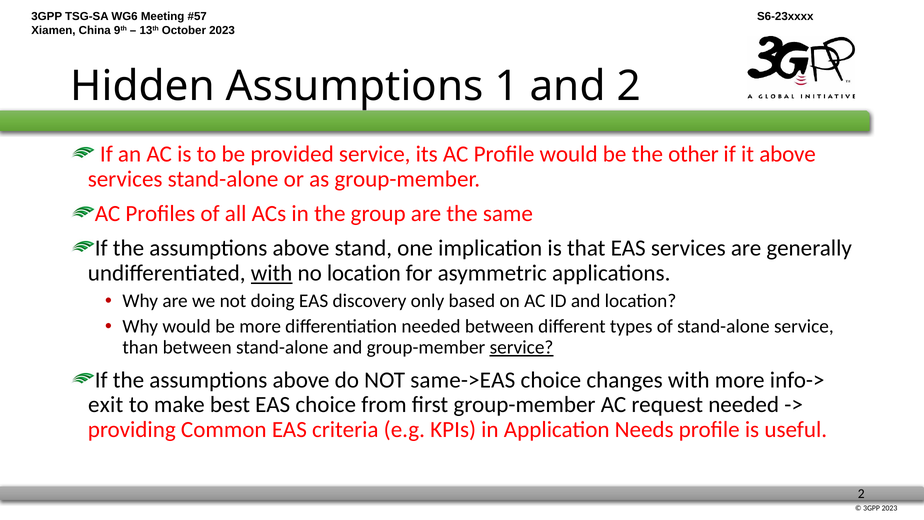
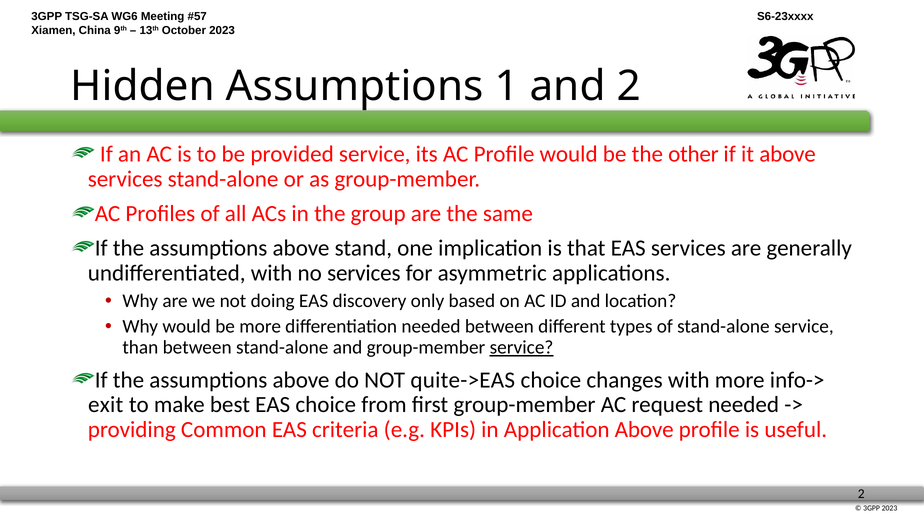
with at (272, 273) underline: present -> none
no location: location -> services
same->EAS: same->EAS -> quite->EAS
Application Needs: Needs -> Above
